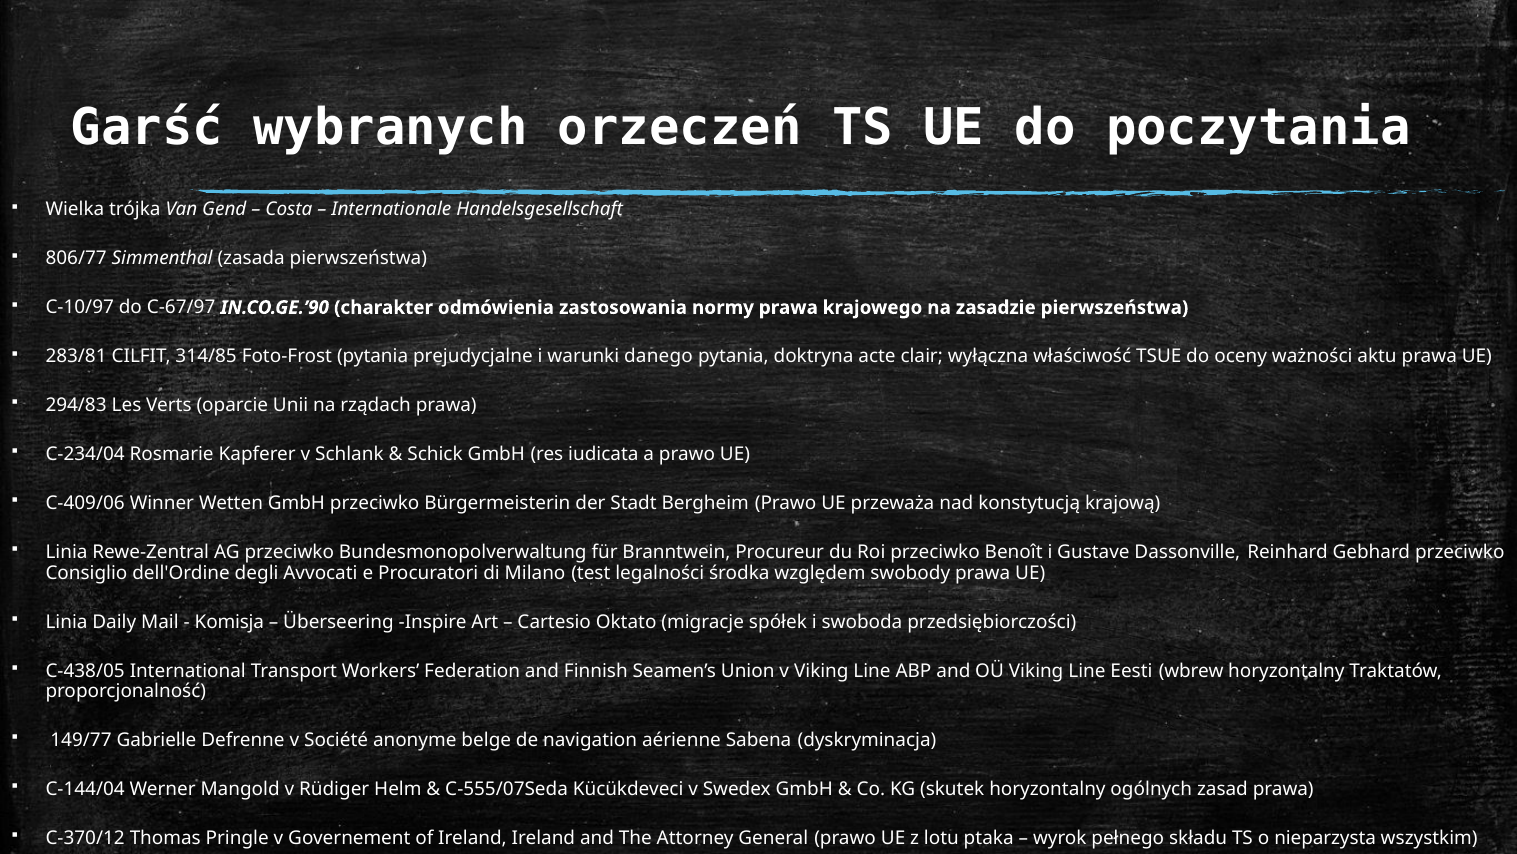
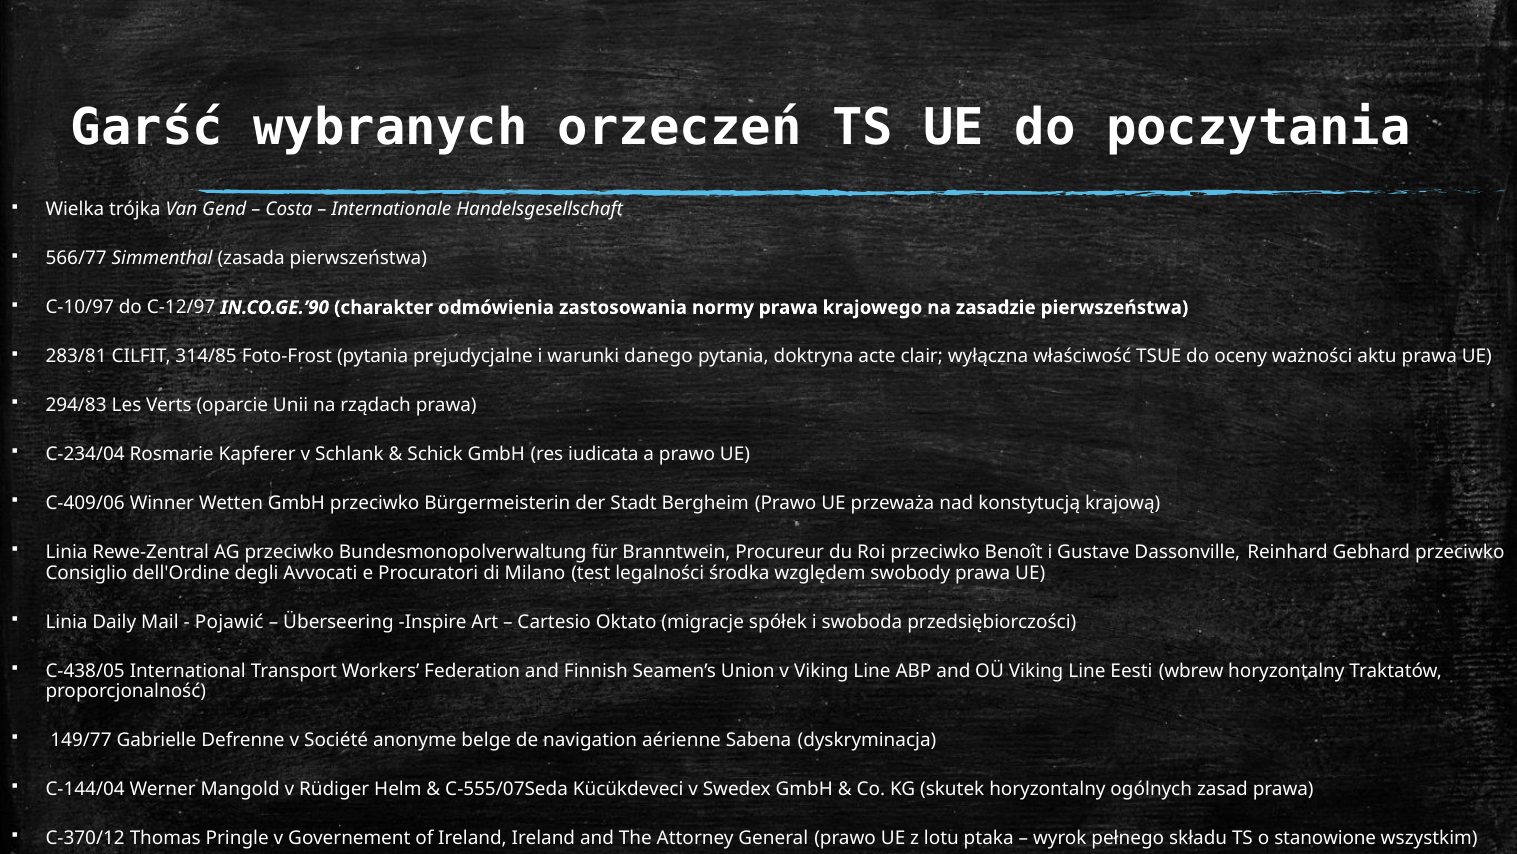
806/77: 806/77 -> 566/77
C-67/97: C-67/97 -> C-12/97
Komisja: Komisja -> Pojawić
nieparzysta: nieparzysta -> stanowione
